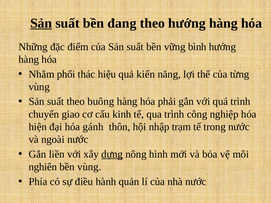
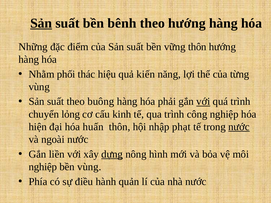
đang: đang -> bênh
vững bình: bình -> thôn
với at (203, 102) underline: none -> present
giao: giao -> lỏng
gánh: gánh -> huấn
trạm: trạm -> phạt
nước at (239, 127) underline: none -> present
nghiên at (43, 167): nghiên -> nghiệp
